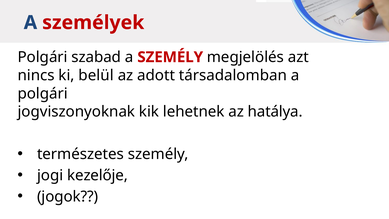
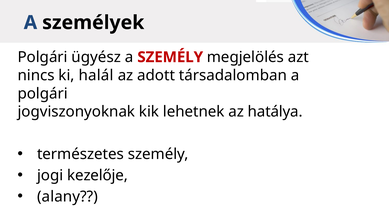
személyek colour: red -> black
szabad: szabad -> ügyész
belül: belül -> halál
jogok: jogok -> alany
